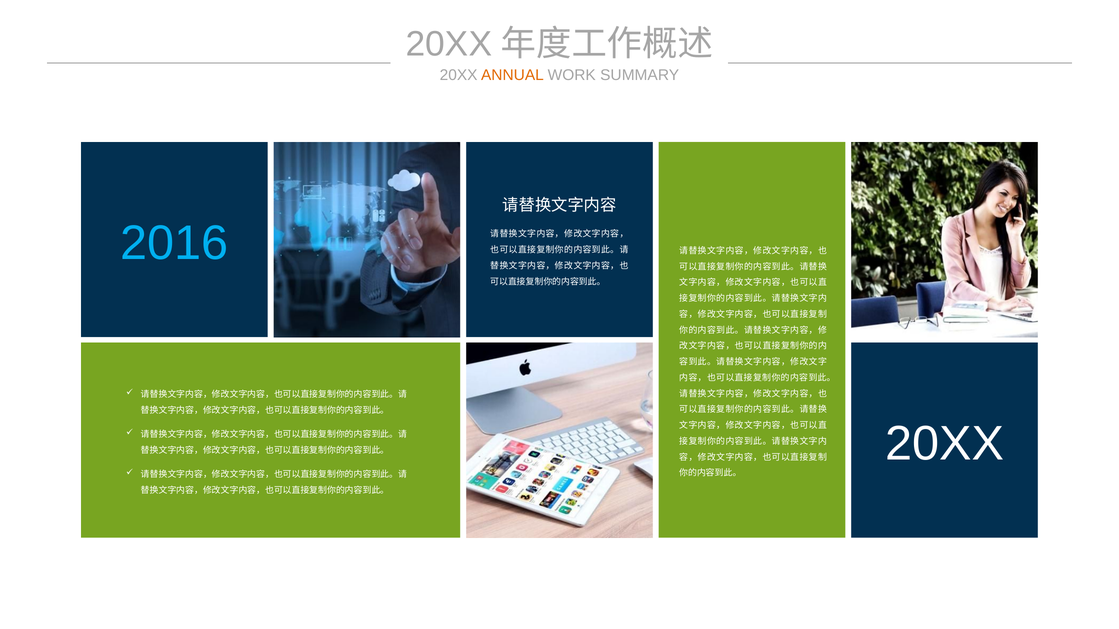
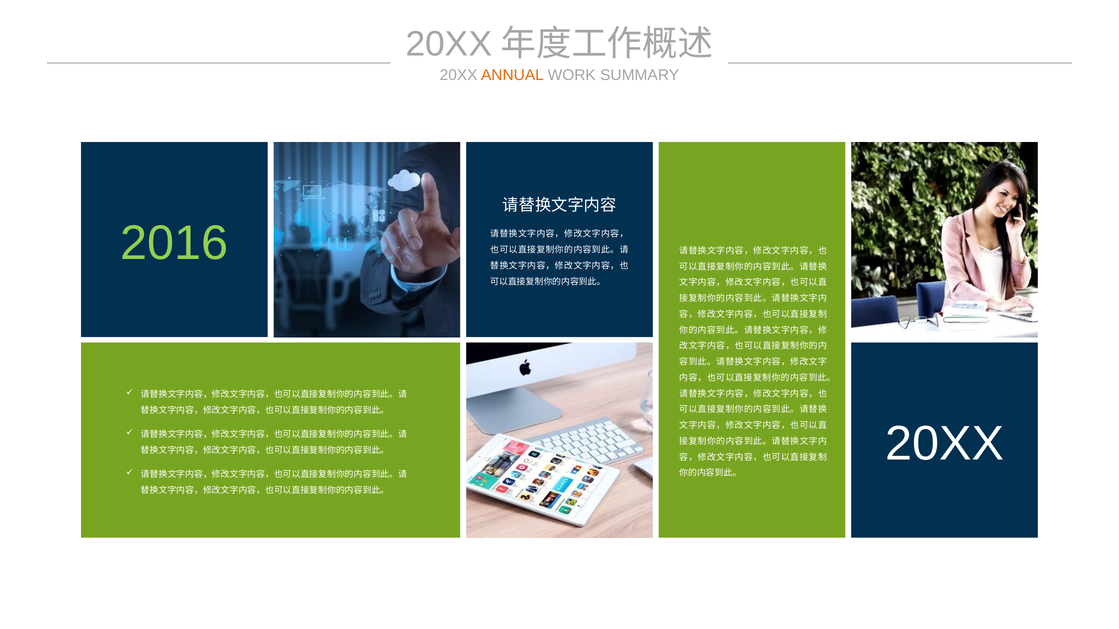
2016 colour: light blue -> light green
